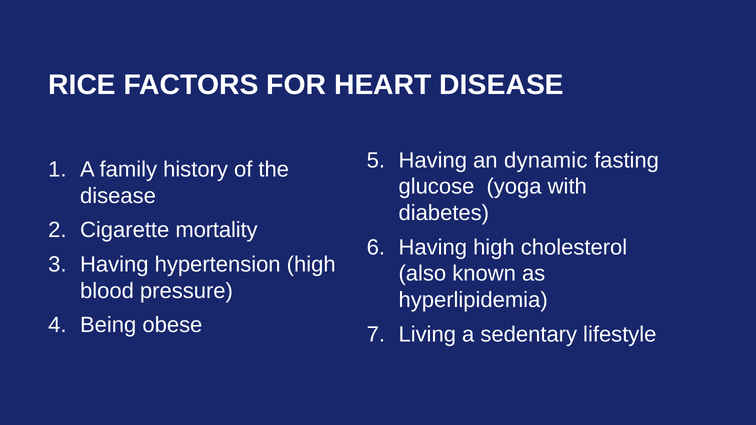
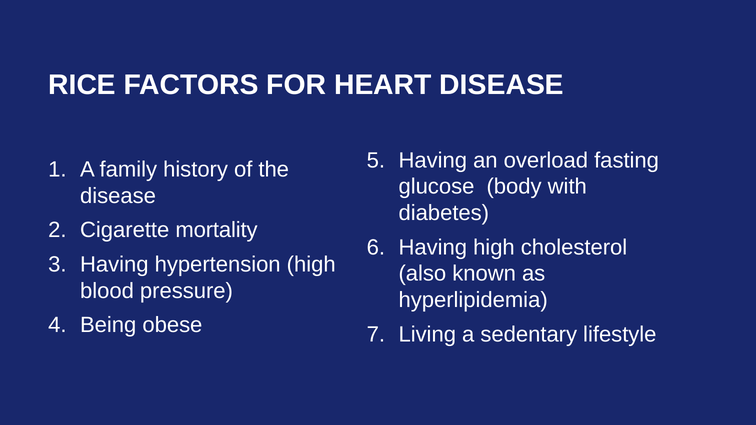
dynamic: dynamic -> overload
yoga: yoga -> body
